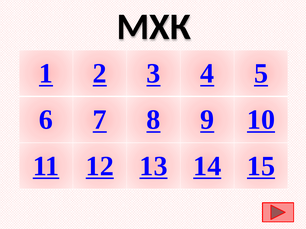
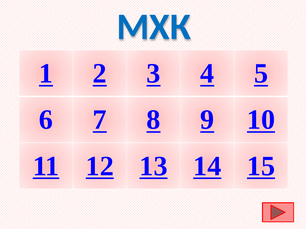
МХК colour: black -> blue
